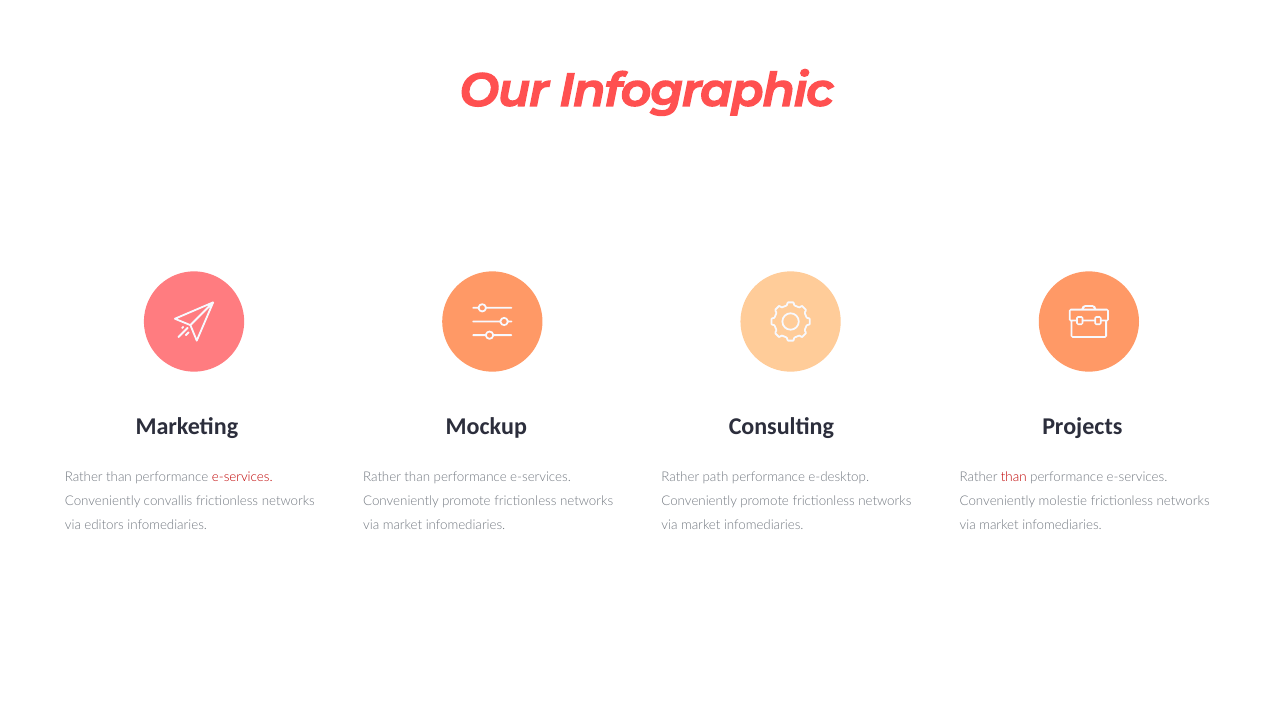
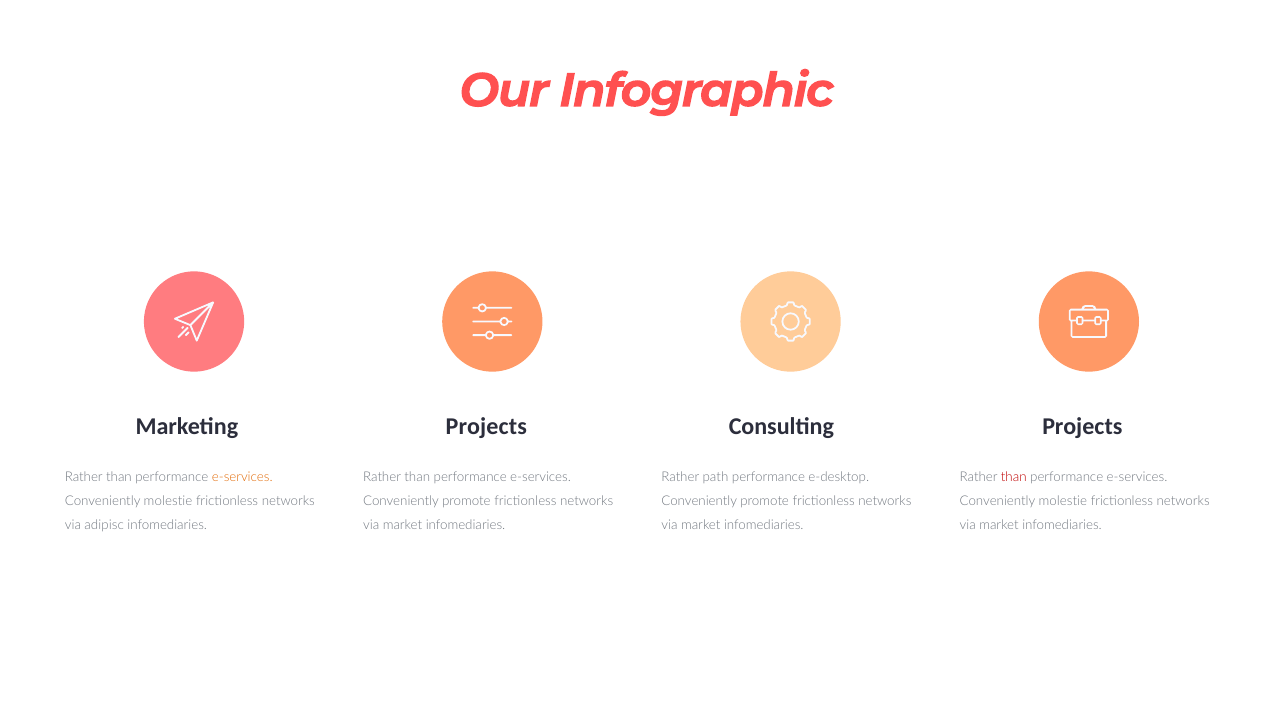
Mockup at (486, 426): Mockup -> Projects
e-services at (242, 477) colour: red -> orange
convallis at (168, 501): convallis -> molestie
editors: editors -> adipisc
